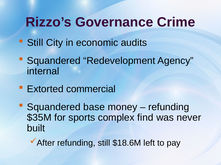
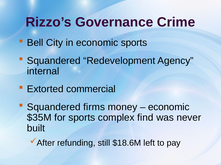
Still at (35, 43): Still -> Bell
economic audits: audits -> sports
base: base -> firms
refunding at (169, 107): refunding -> economic
